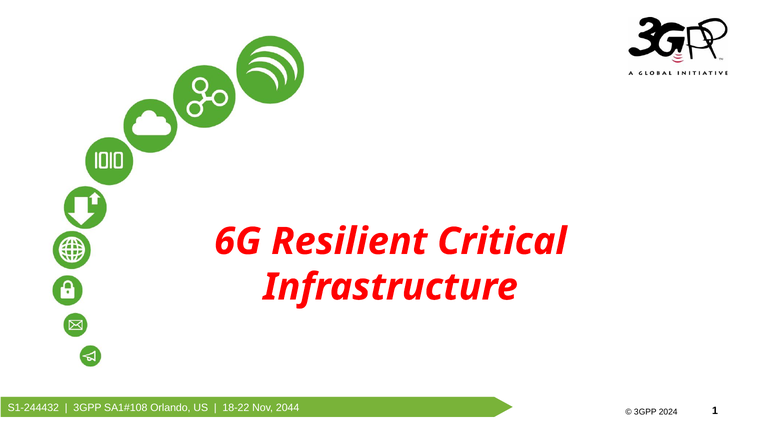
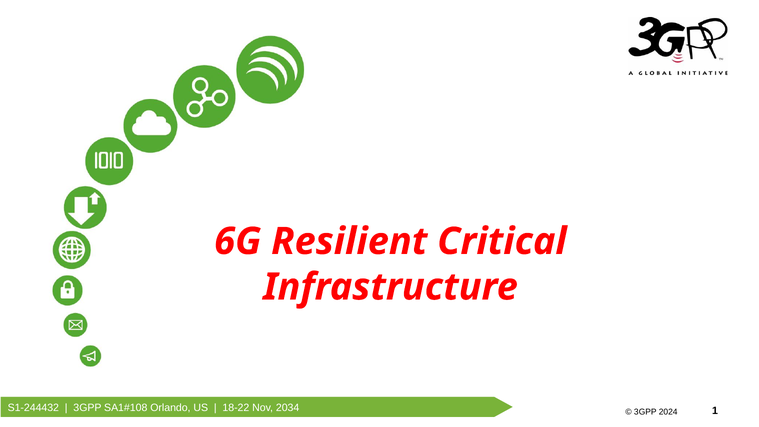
2044: 2044 -> 2034
